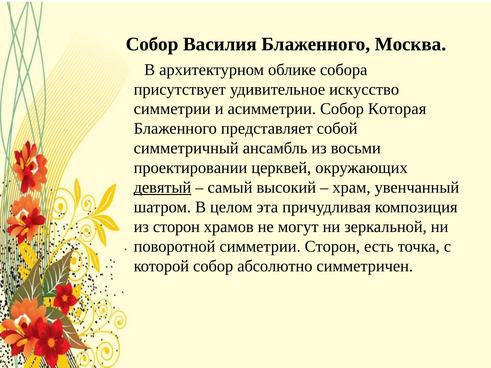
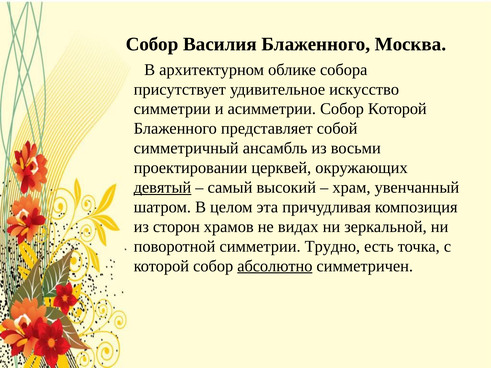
Собор Которая: Которая -> Которой
могут: могут -> видах
симметрии Сторон: Сторон -> Трудно
абсолютно underline: none -> present
